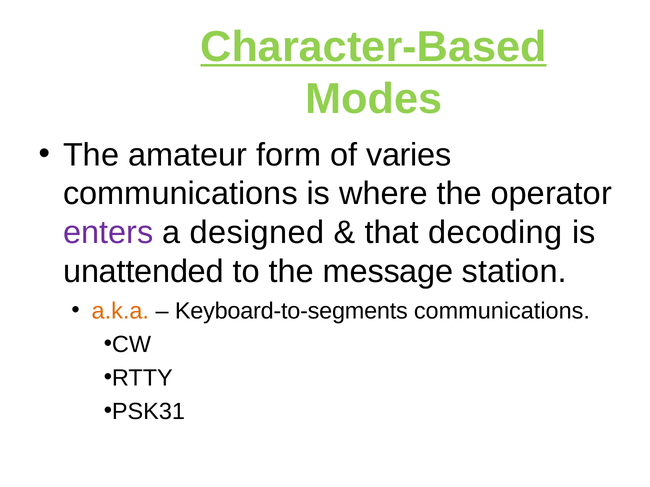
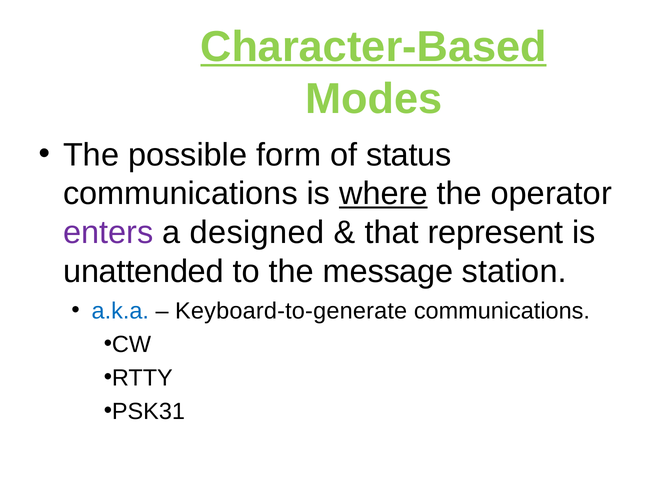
amateur: amateur -> possible
varies: varies -> status
where underline: none -> present
decoding: decoding -> represent
a.k.a colour: orange -> blue
Keyboard-to-segments: Keyboard-to-segments -> Keyboard-to-generate
